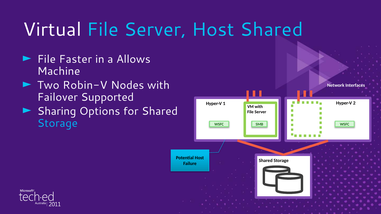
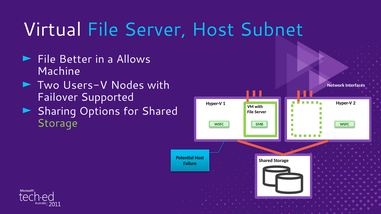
Host Shared: Shared -> Subnet
Faster: Faster -> Better
Robin-V: Robin-V -> Users-V
Storage at (57, 123) colour: light blue -> light green
